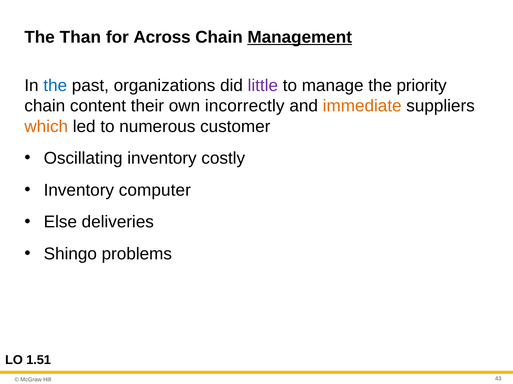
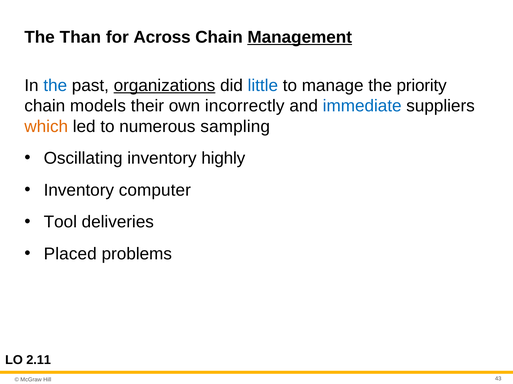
organizations underline: none -> present
little colour: purple -> blue
content: content -> models
immediate colour: orange -> blue
customer: customer -> sampling
costly: costly -> highly
Else: Else -> Tool
Shingo: Shingo -> Placed
1.51: 1.51 -> 2.11
